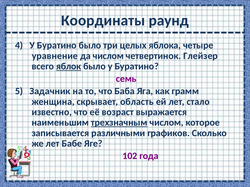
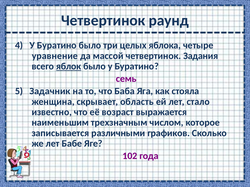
Координаты at (103, 20): Координаты -> Четвертинок
да числом: числом -> массой
Глейзер: Глейзер -> Задания
грамм: грамм -> стояла
трехзначным underline: present -> none
